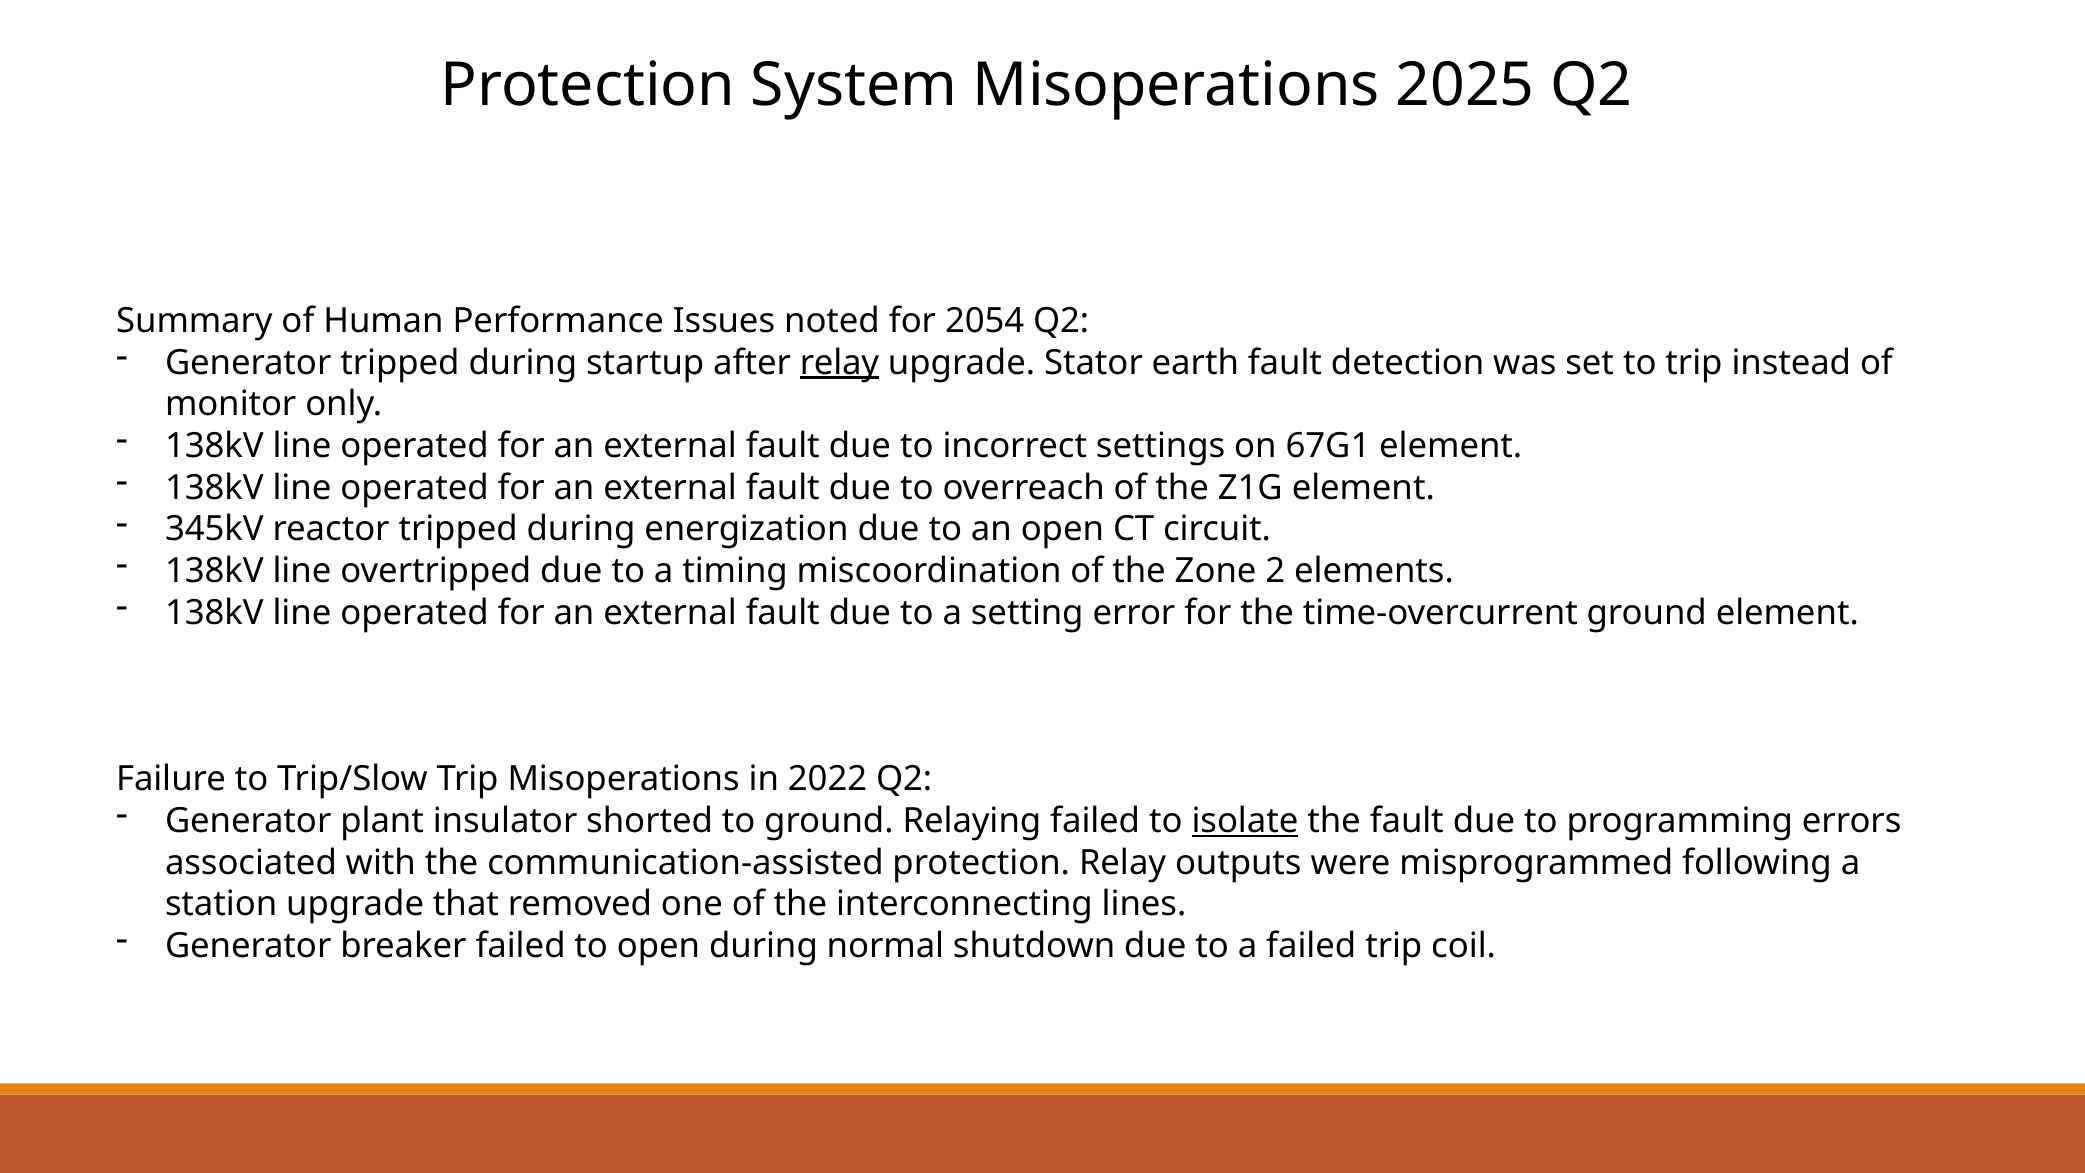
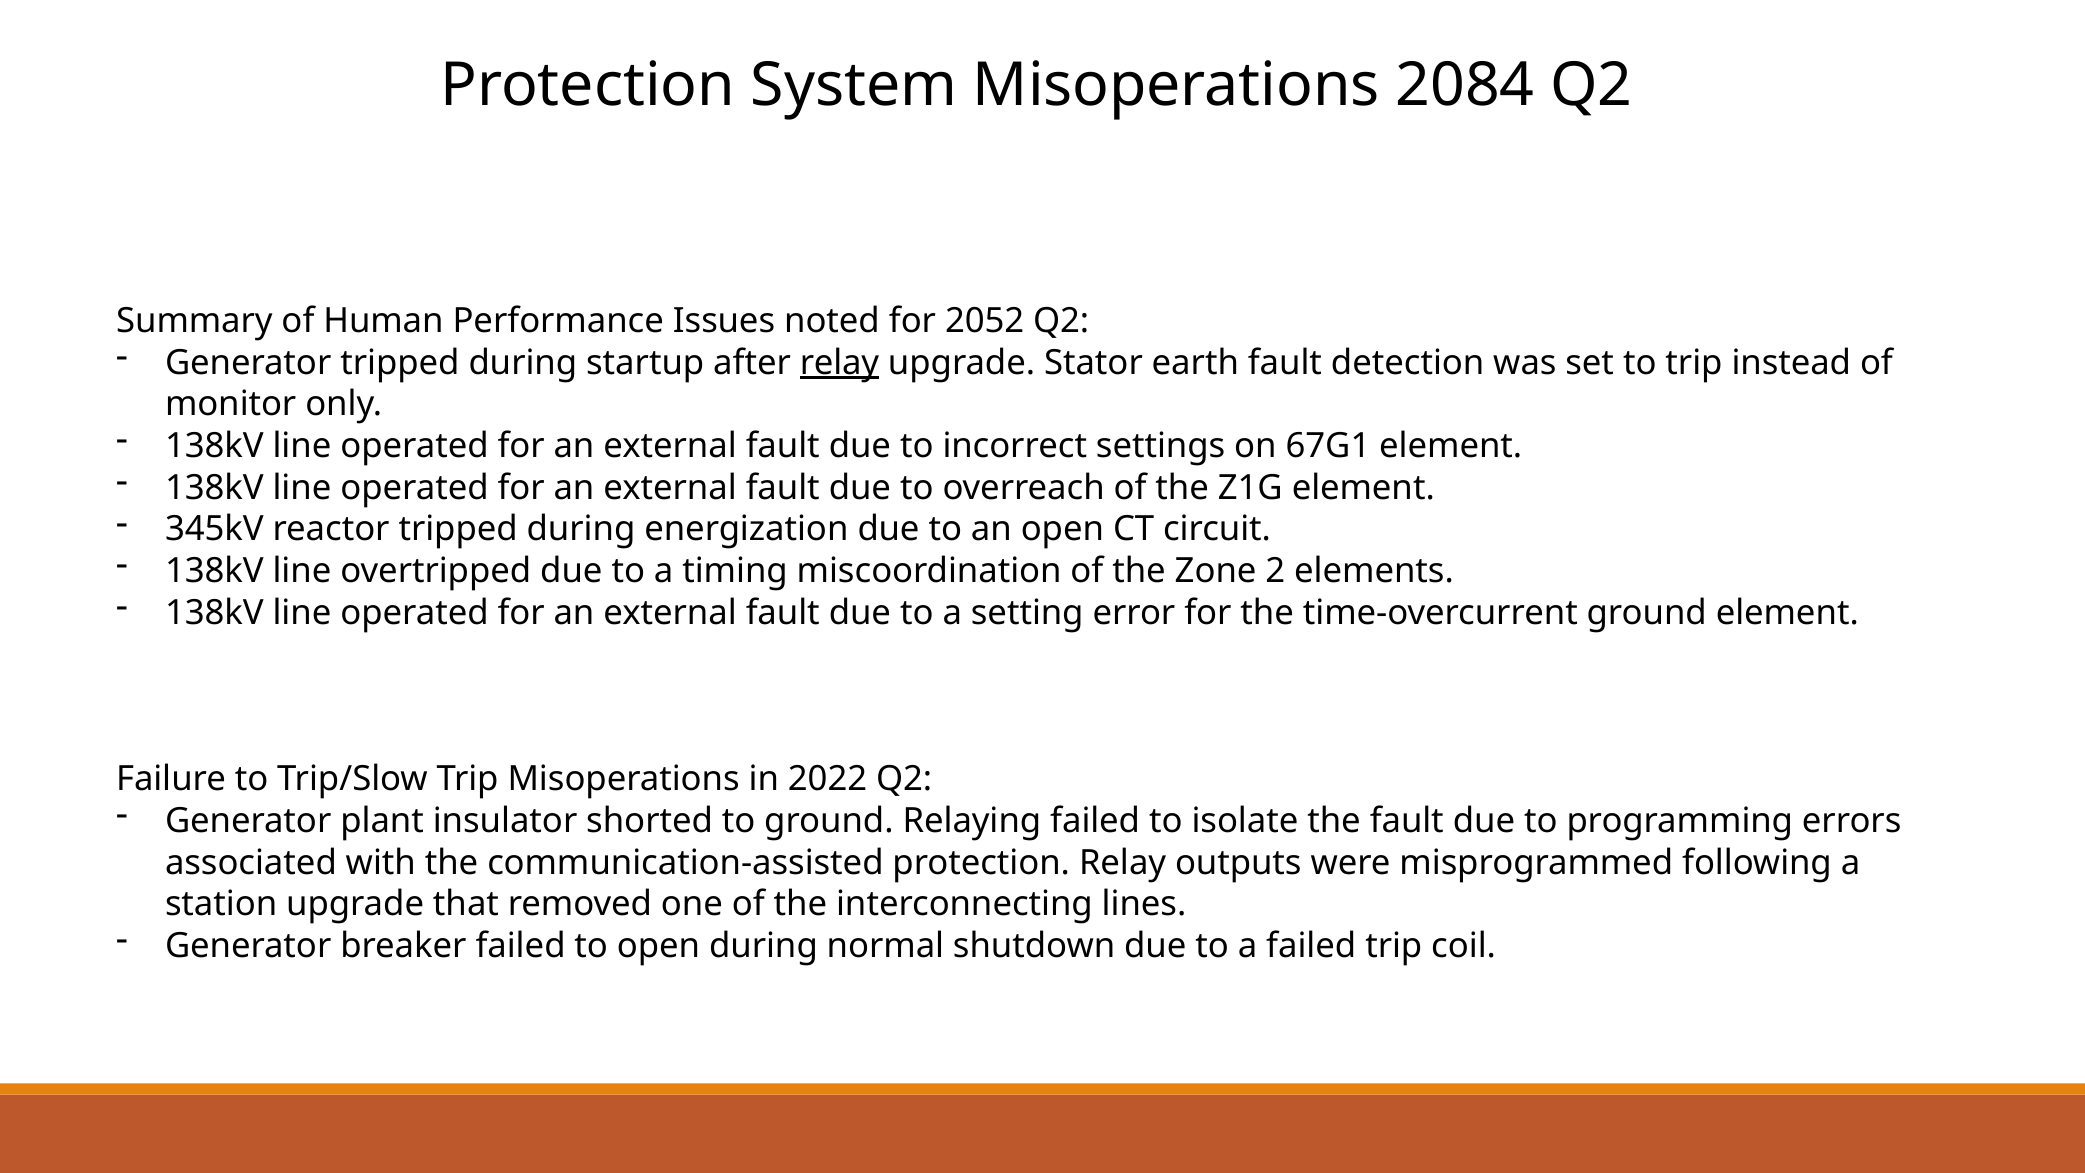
2025: 2025 -> 2084
2054: 2054 -> 2052
isolate underline: present -> none
